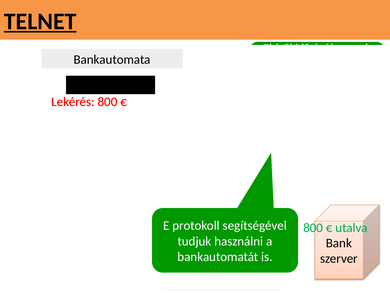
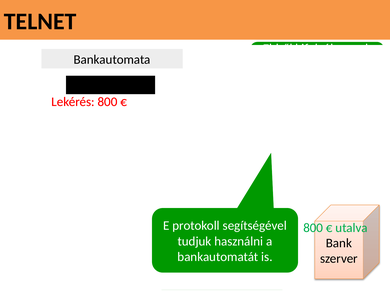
TELNET underline: present -> none
